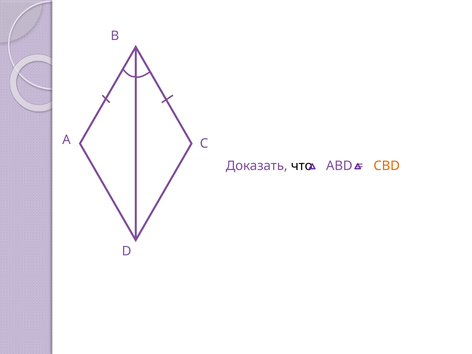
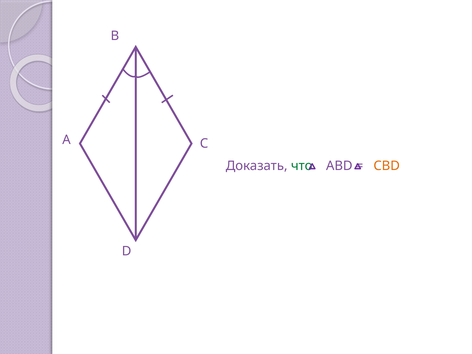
что colour: black -> green
